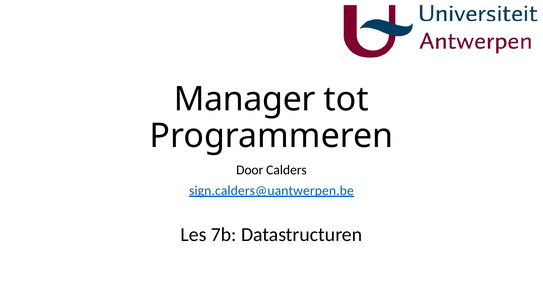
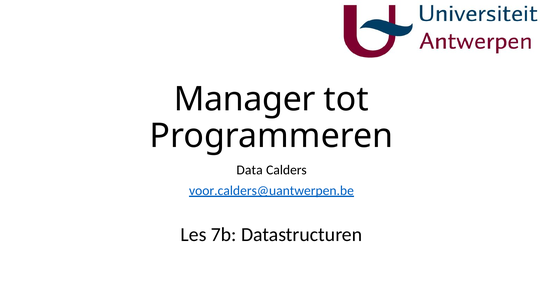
Door: Door -> Data
sign.calders@uantwerpen.be: sign.calders@uantwerpen.be -> voor.calders@uantwerpen.be
